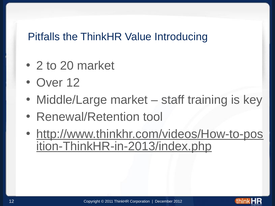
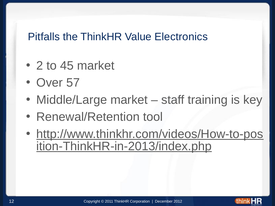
Introducing: Introducing -> Electronics
20: 20 -> 45
Over 12: 12 -> 57
